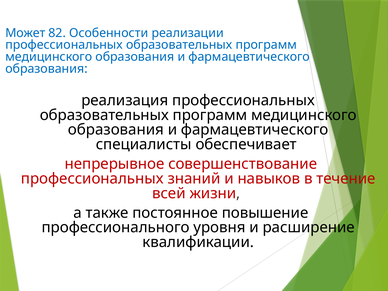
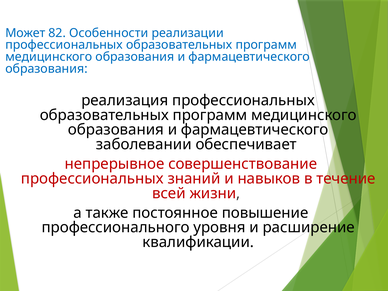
специалисты: специалисты -> заболевании
